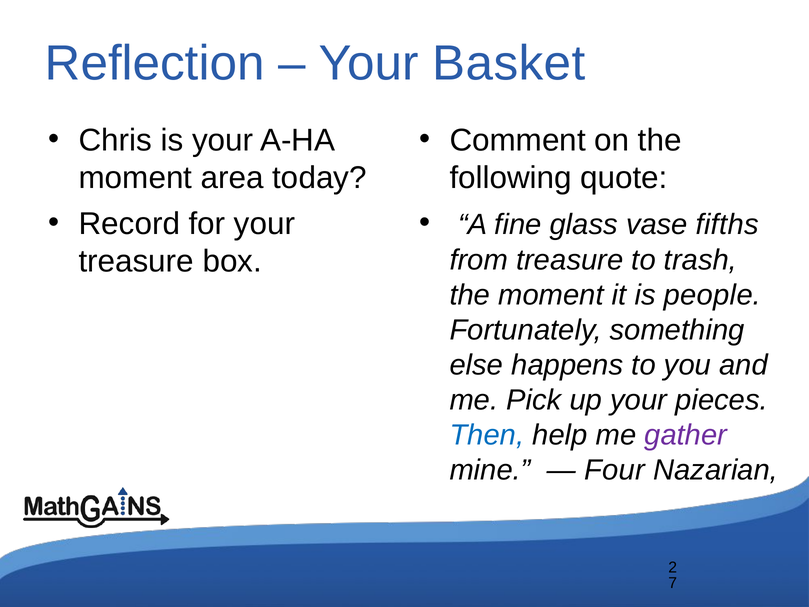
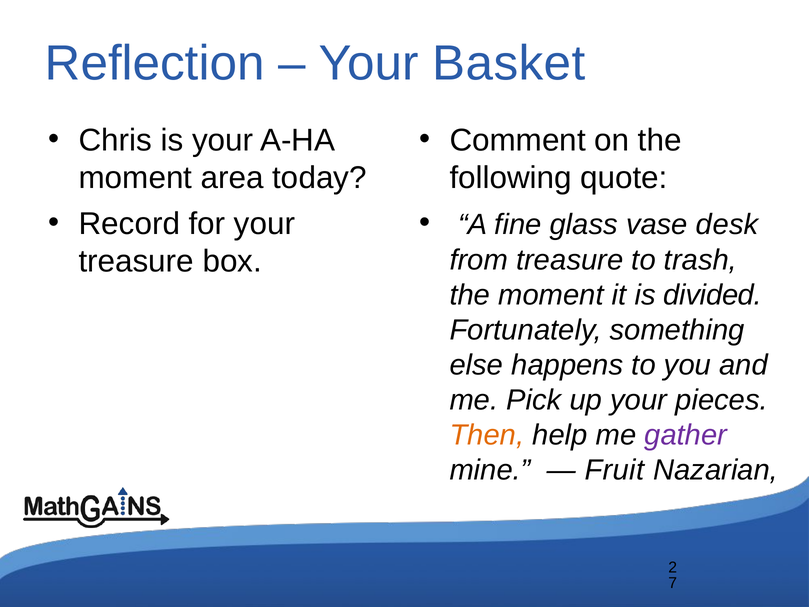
fifths: fifths -> desk
people: people -> divided
Then colour: blue -> orange
Four: Four -> Fruit
